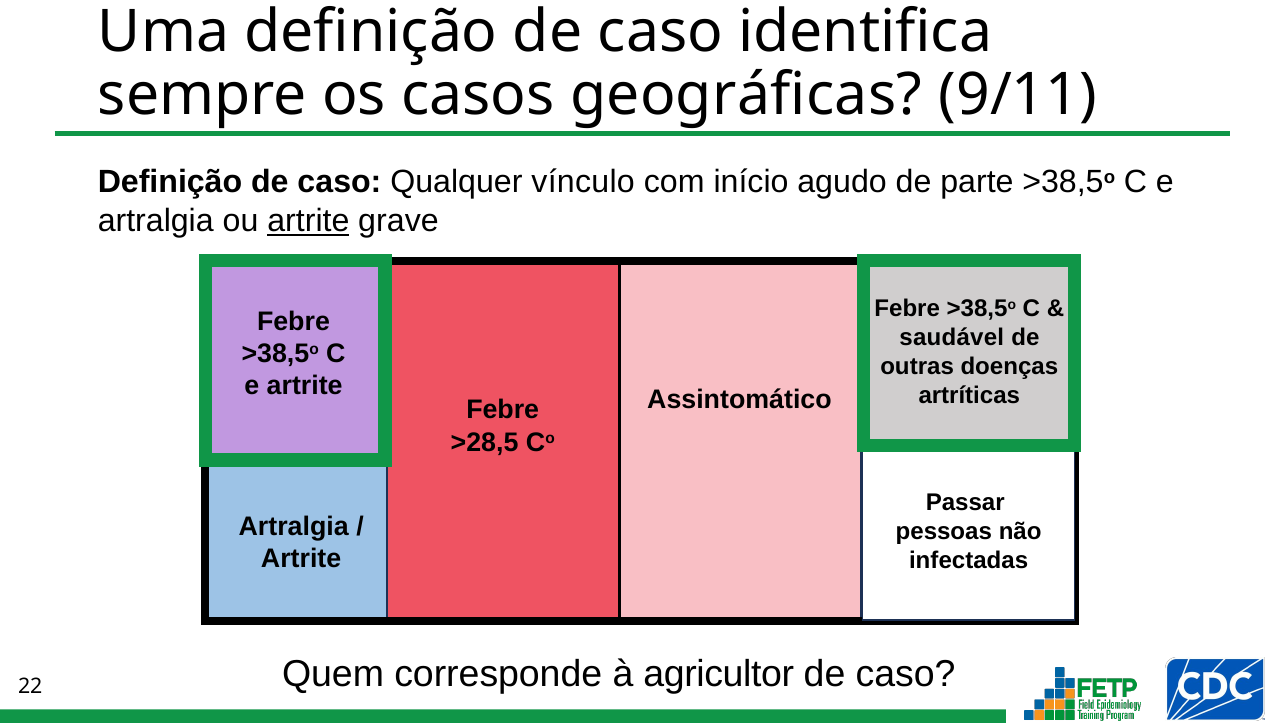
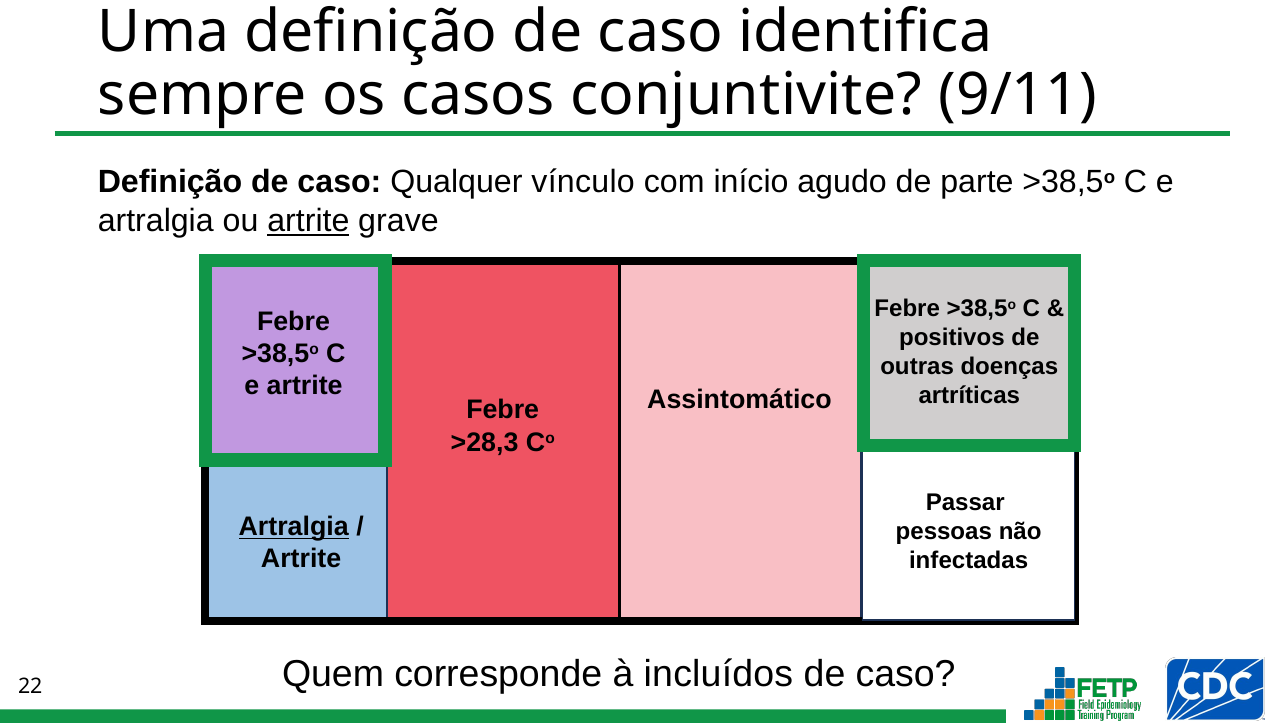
geográficas: geográficas -> conjuntivite
saudável: saudável -> positivos
>28,5: >28,5 -> >28,3
Artralgia at (294, 527) underline: none -> present
agricultor: agricultor -> incluídos
